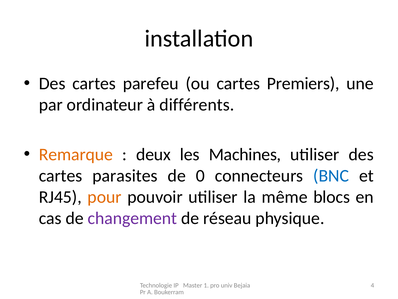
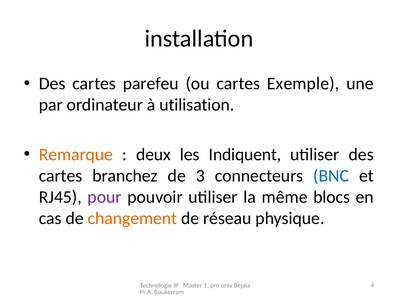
Premiers: Premiers -> Exemple
différents: différents -> utilisation
Machines: Machines -> Indiquent
parasites: parasites -> branchez
0: 0 -> 3
pour colour: orange -> purple
changement colour: purple -> orange
